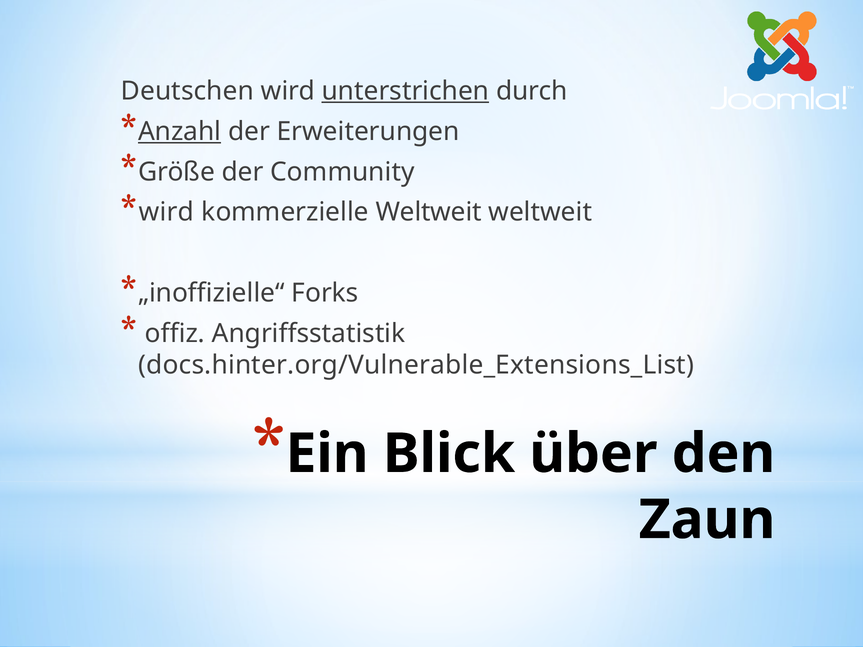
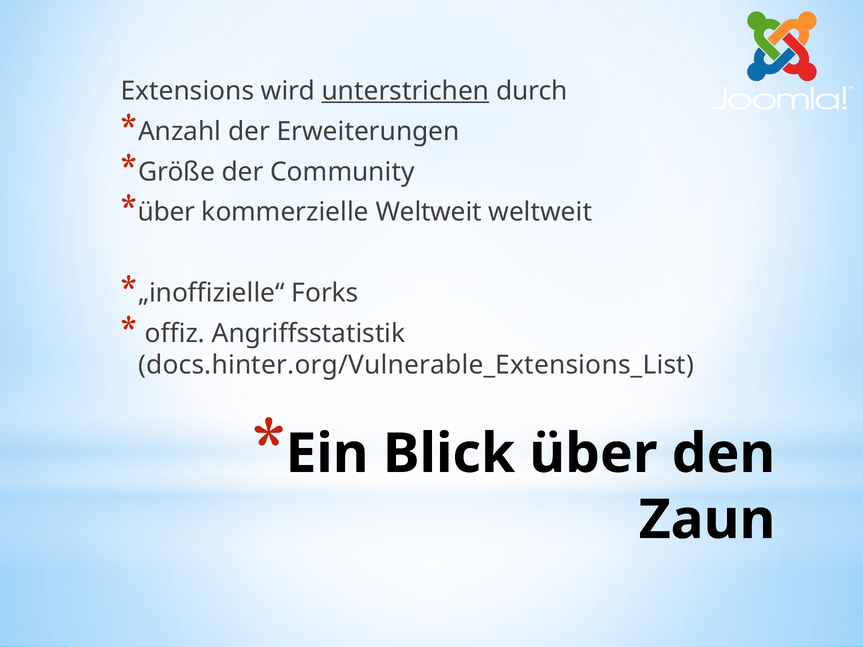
Deutschen: Deutschen -> Extensions
Anzahl underline: present -> none
wird at (166, 212): wird -> über
